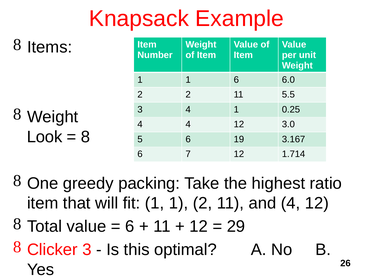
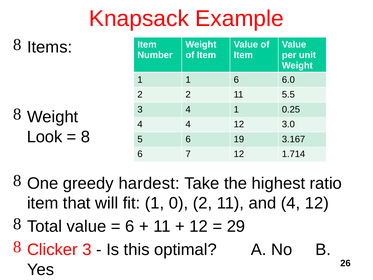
packing: packing -> hardest
fit 1 1: 1 -> 0
